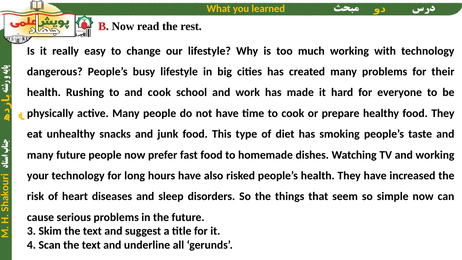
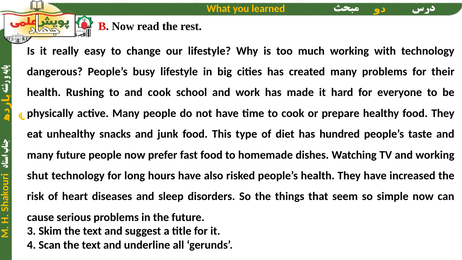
smoking: smoking -> hundred
your: your -> shut
